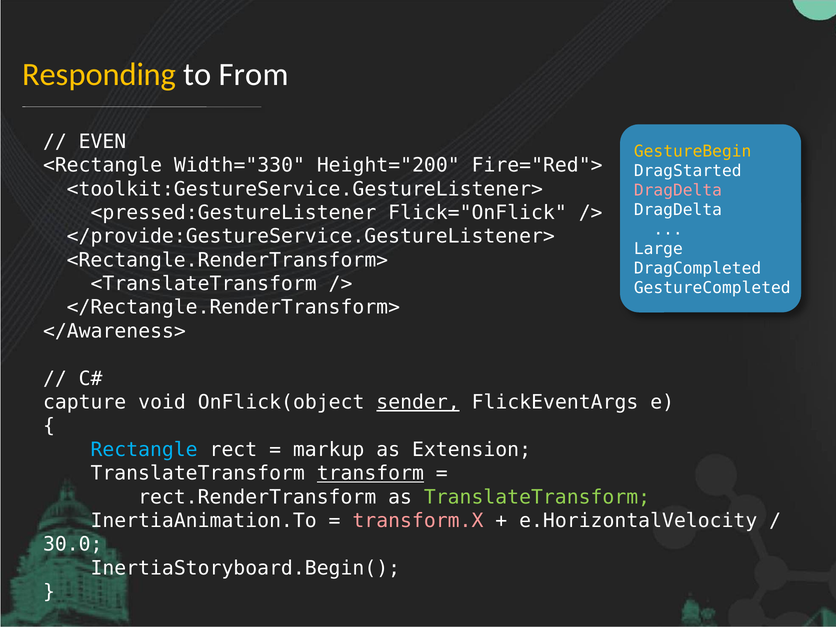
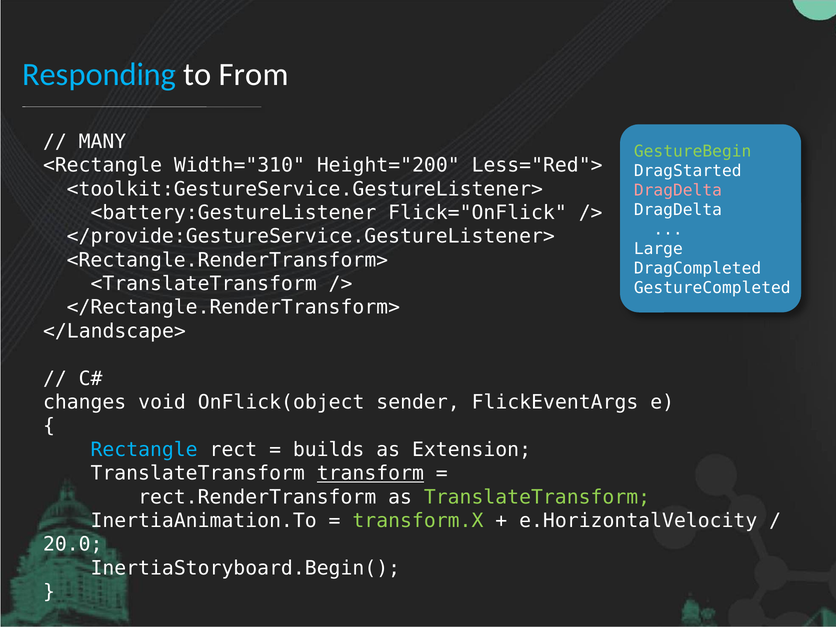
Responding colour: yellow -> light blue
EVEN: EVEN -> MANY
GestureBegin colour: yellow -> light green
Width="330: Width="330 -> Width="310
Fire="Red">: Fire="Red"> -> Less="Red">
<pressed:GestureListener: <pressed:GestureListener -> <battery:GestureListener
</Awareness>: </Awareness> -> </Landscape>
capture: capture -> changes
sender underline: present -> none
markup: markup -> builds
transform.X colour: pink -> light green
30.0: 30.0 -> 20.0
